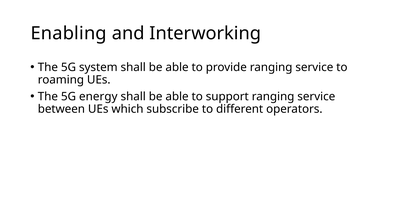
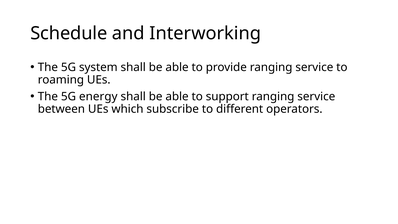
Enabling: Enabling -> Schedule
